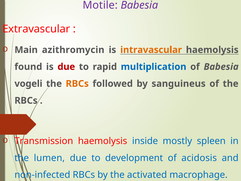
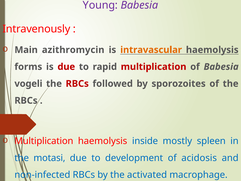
Motile: Motile -> Young
Extravascular: Extravascular -> Intravenously
found: found -> forms
multiplication at (154, 67) colour: blue -> red
RBCs at (77, 84) colour: orange -> red
sanguineus: sanguineus -> sporozoites
Transmission at (44, 141): Transmission -> Multiplication
lumen: lumen -> motasi
